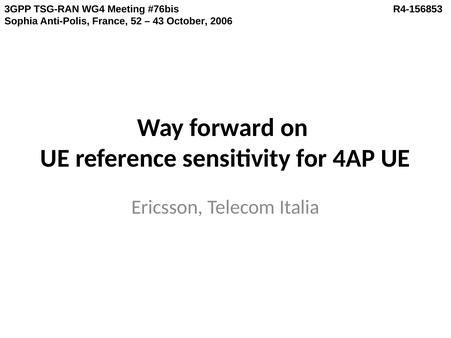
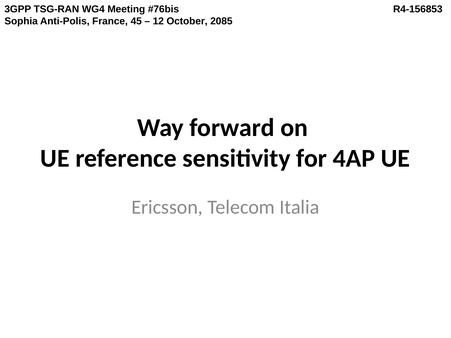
52: 52 -> 45
43: 43 -> 12
2006: 2006 -> 2085
